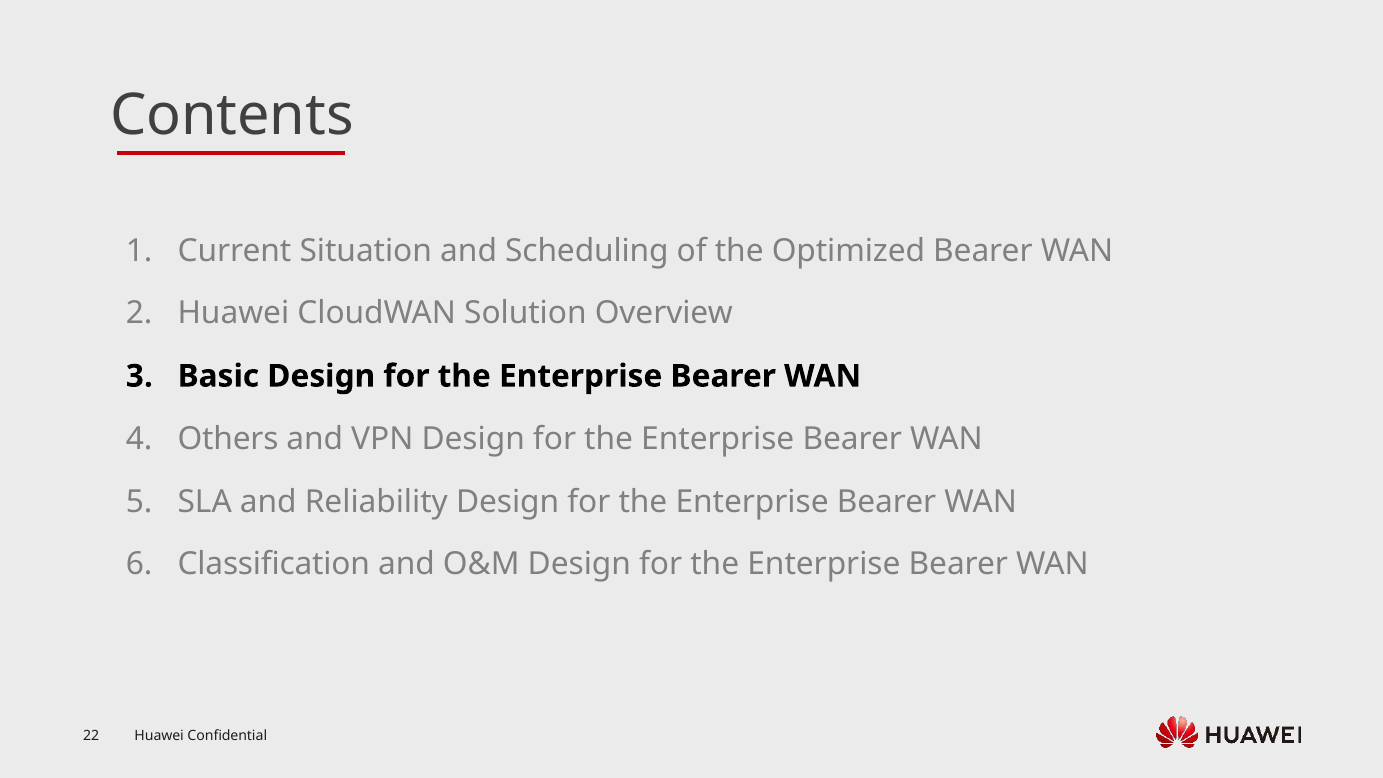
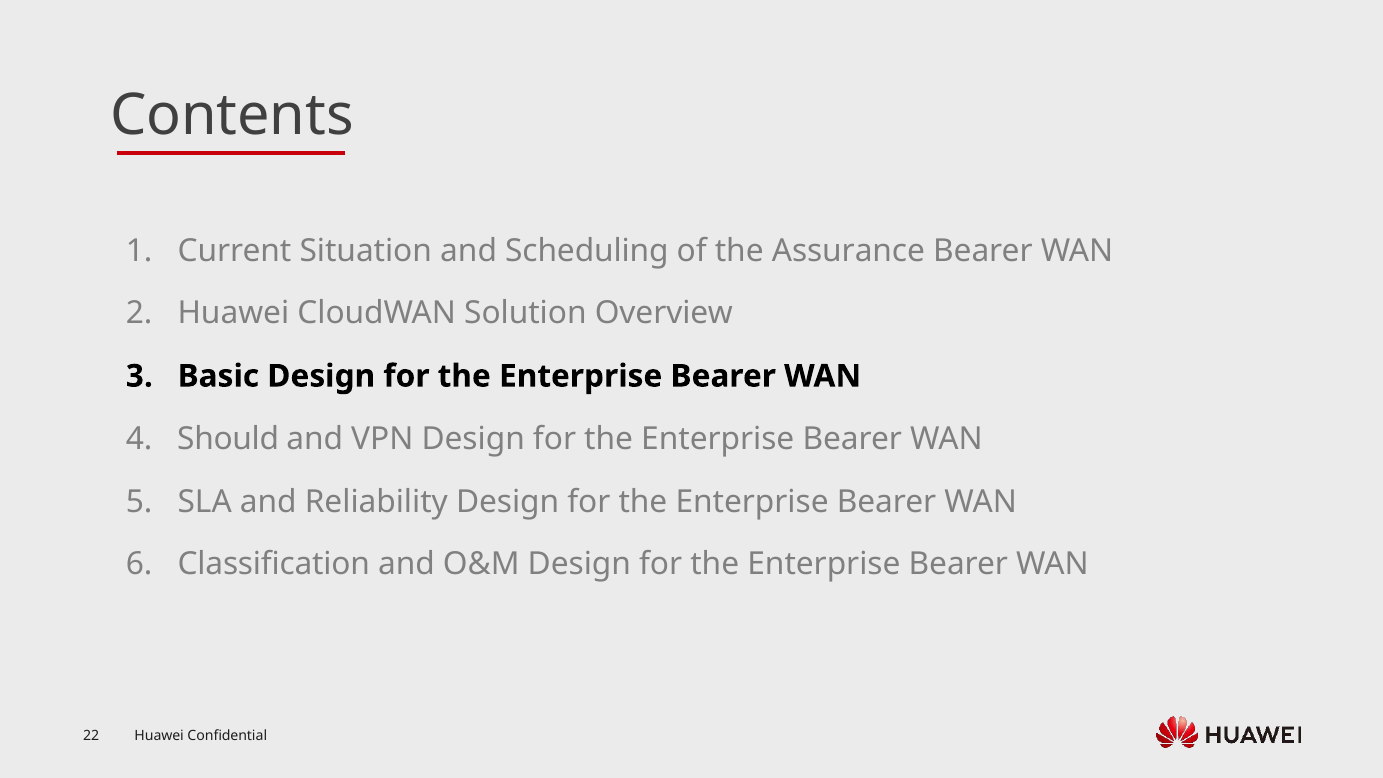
Optimized: Optimized -> Assurance
Others: Others -> Should
